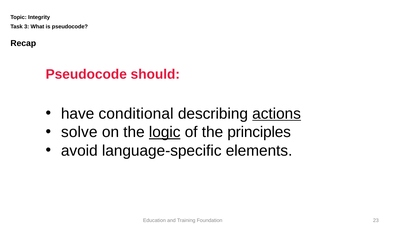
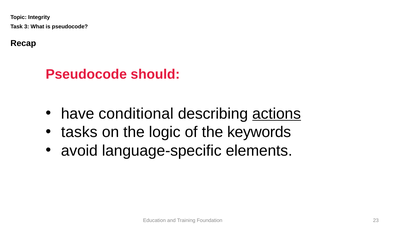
solve: solve -> tasks
logic underline: present -> none
principles: principles -> keywords
